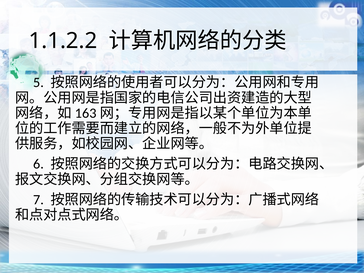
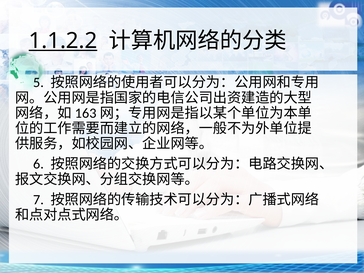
1.1.2.2 underline: none -> present
